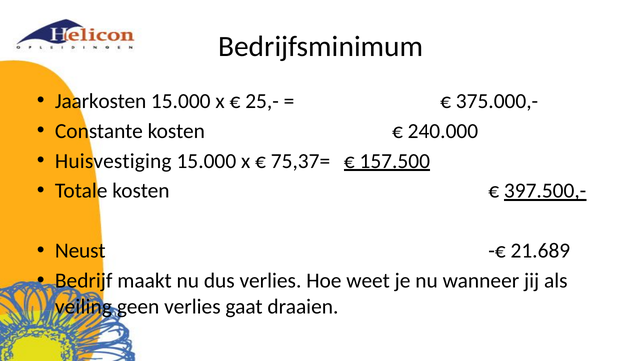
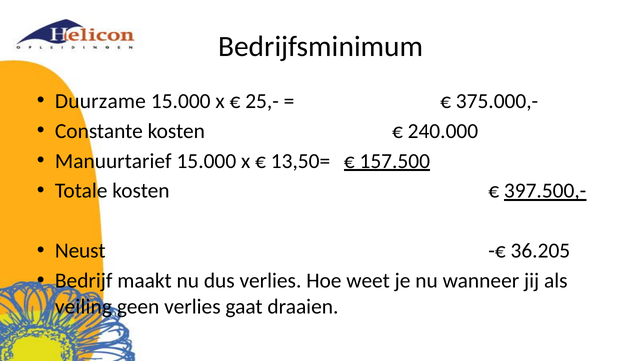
Jaarkosten: Jaarkosten -> Duurzame
Huisvestiging: Huisvestiging -> Manuurtarief
75,37=: 75,37= -> 13,50=
21.689: 21.689 -> 36.205
